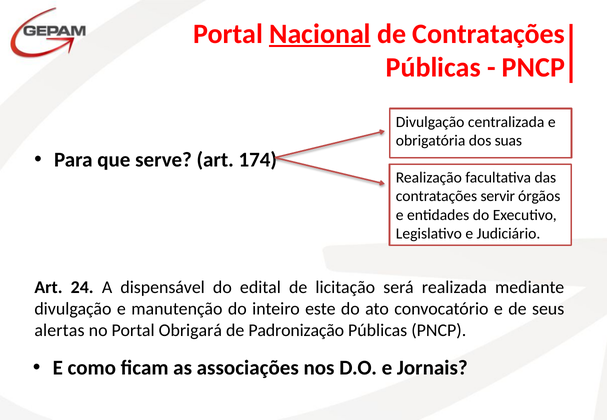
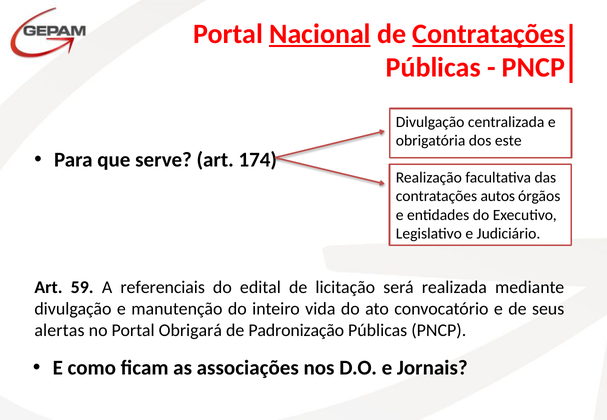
Contratações at (489, 34) underline: none -> present
suas: suas -> este
servir: servir -> autos
24: 24 -> 59
dispensável: dispensável -> referenciais
este: este -> vida
